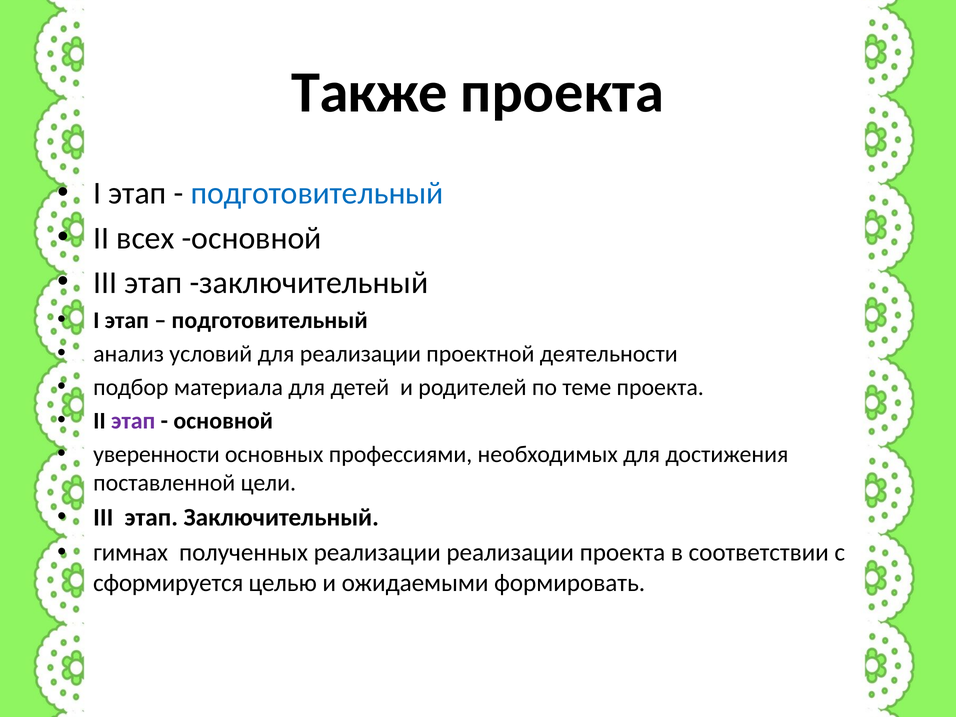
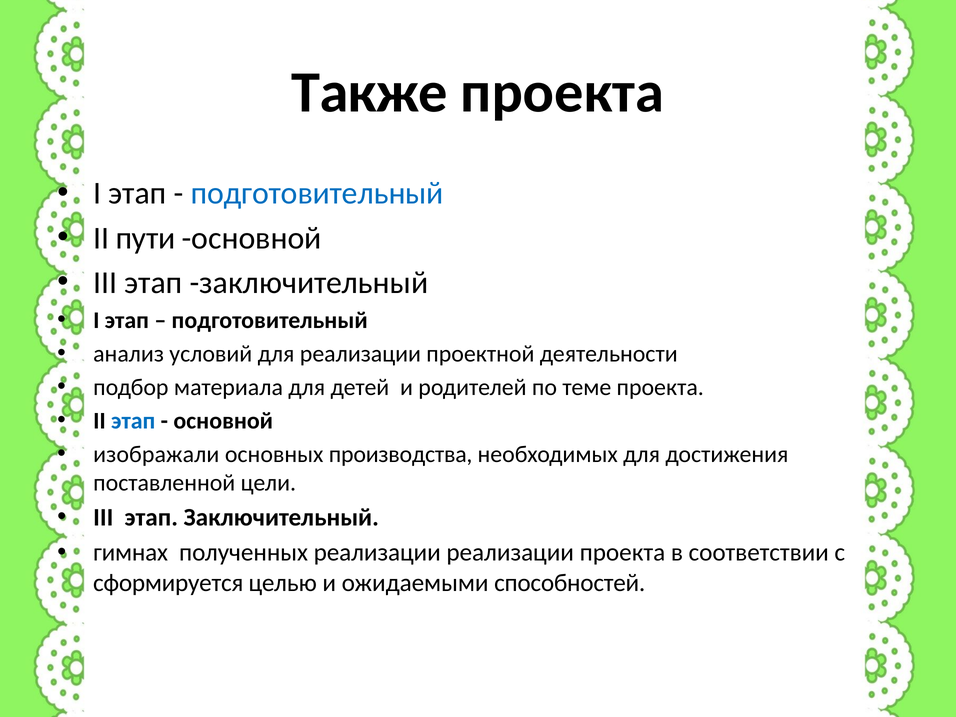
всех: всех -> пути
этап at (133, 421) colour: purple -> blue
уверенности: уверенности -> изображали
профессиями: профессиями -> производства
формировать: формировать -> способностей
